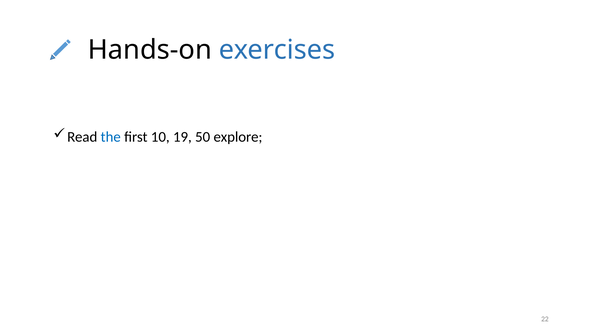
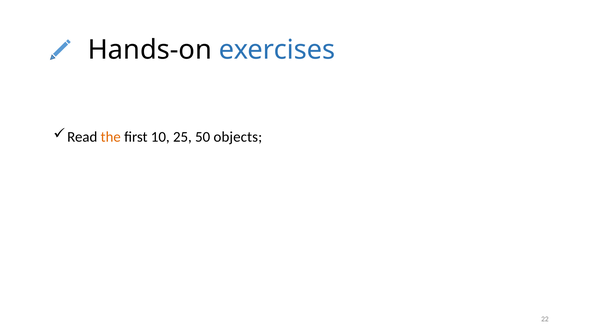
the colour: blue -> orange
19: 19 -> 25
explore: explore -> objects
